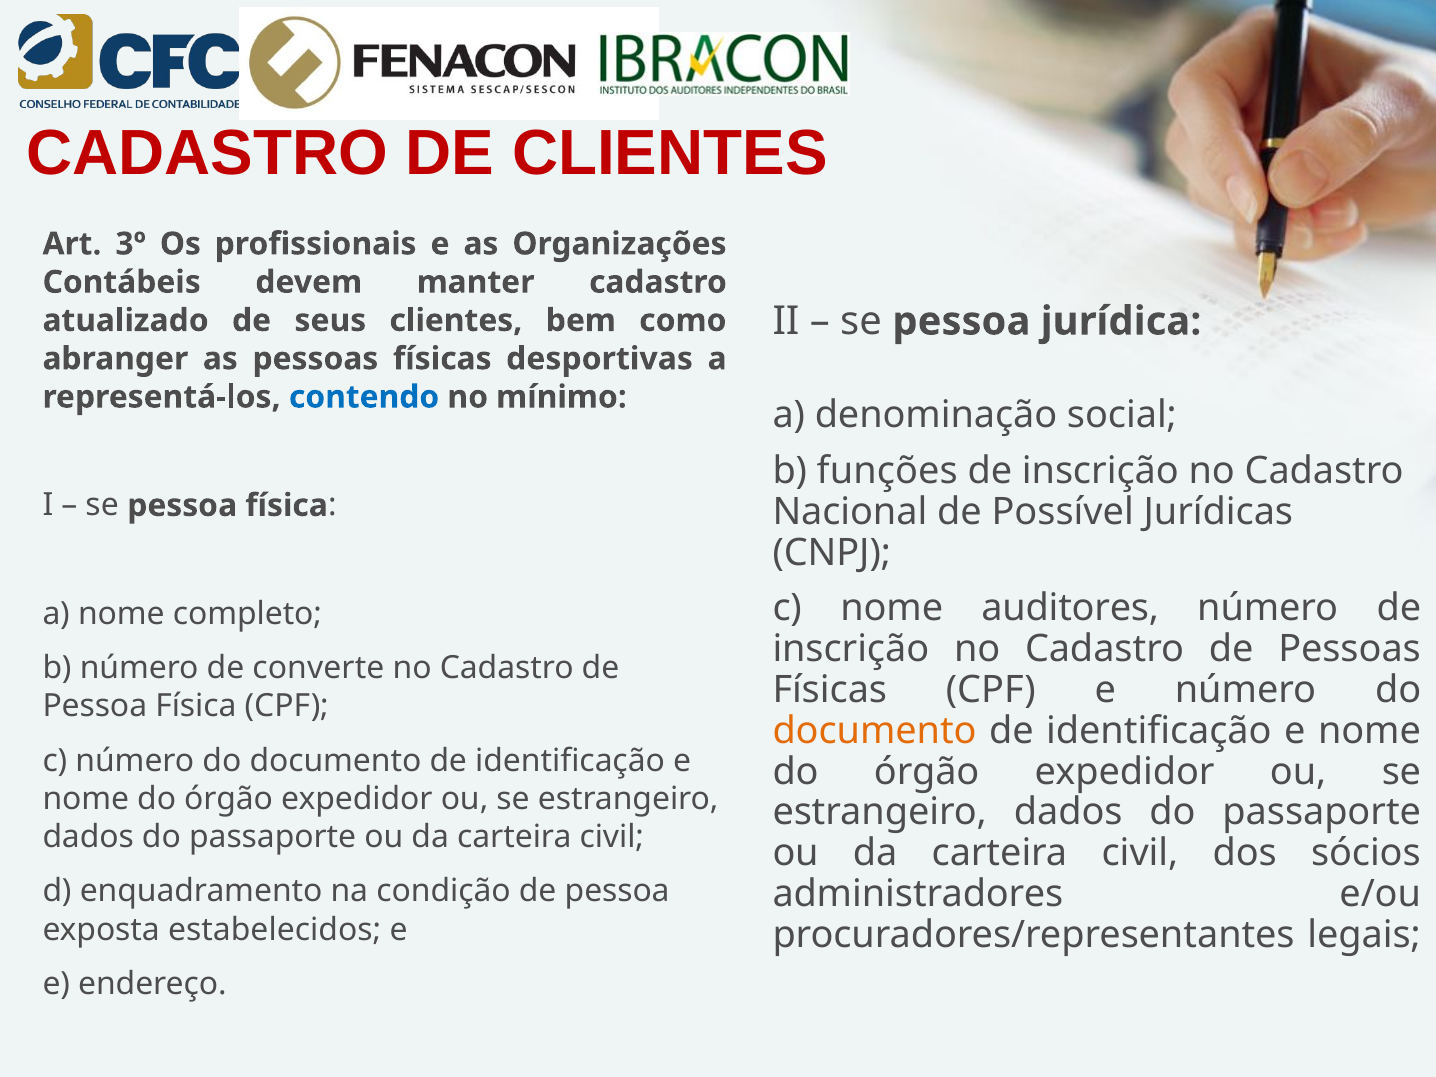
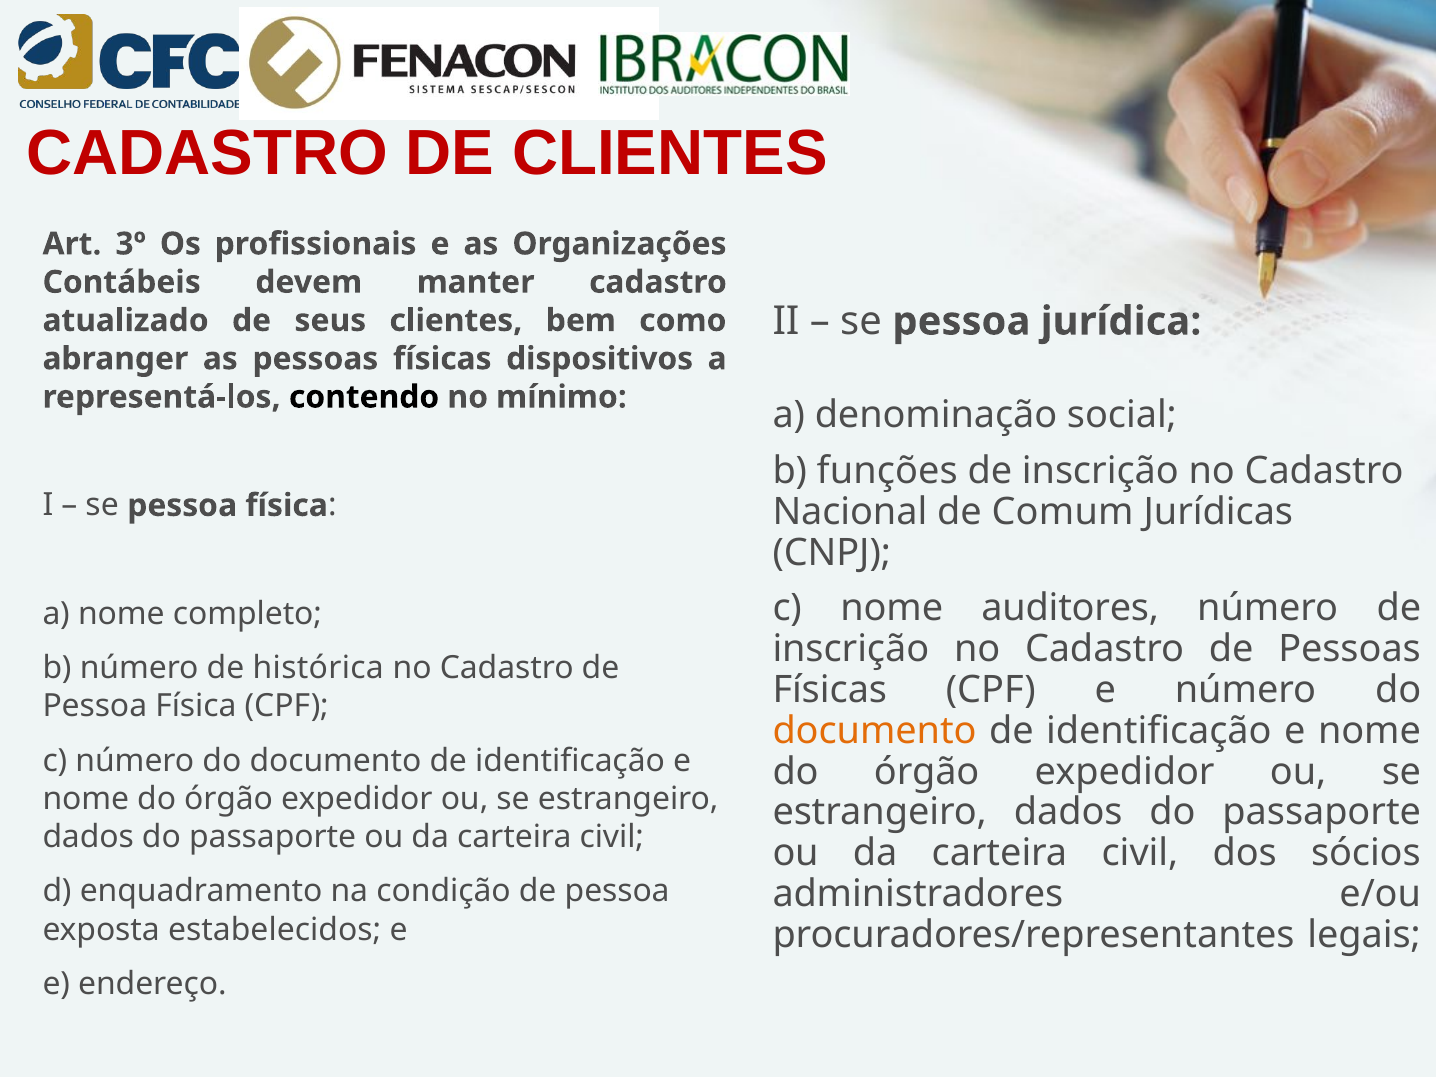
desportivas: desportivas -> dispositivos
contendo colour: blue -> black
Possível: Possível -> Comum
converte: converte -> histórica
